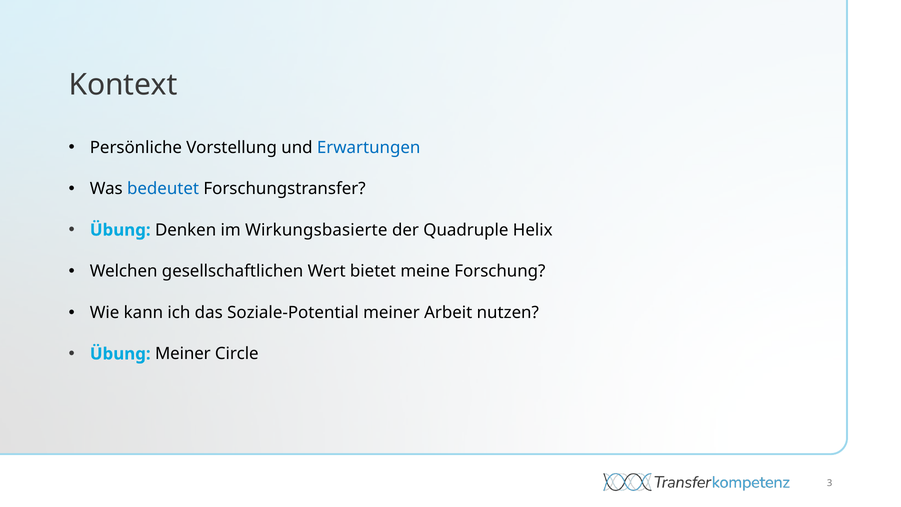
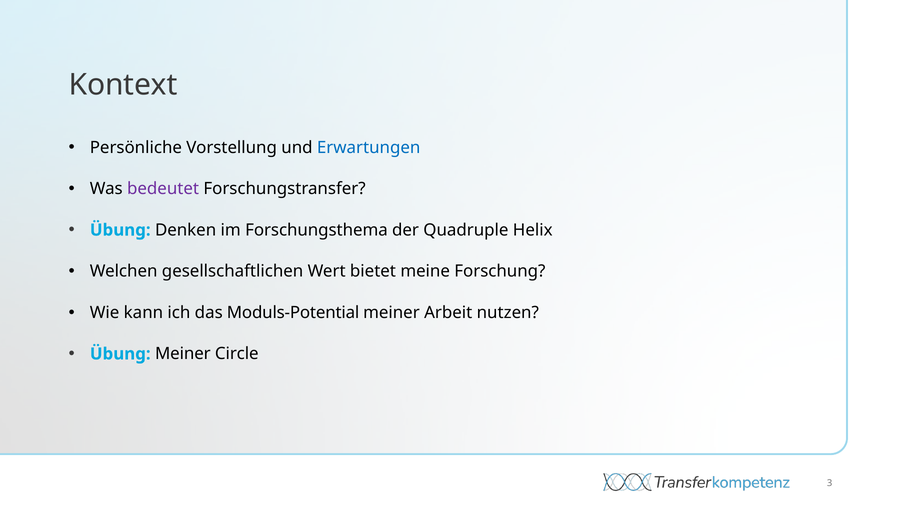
bedeutet colour: blue -> purple
Wirkungsbasierte: Wirkungsbasierte -> Forschungsthema
Soziale-Potential: Soziale-Potential -> Moduls-Potential
